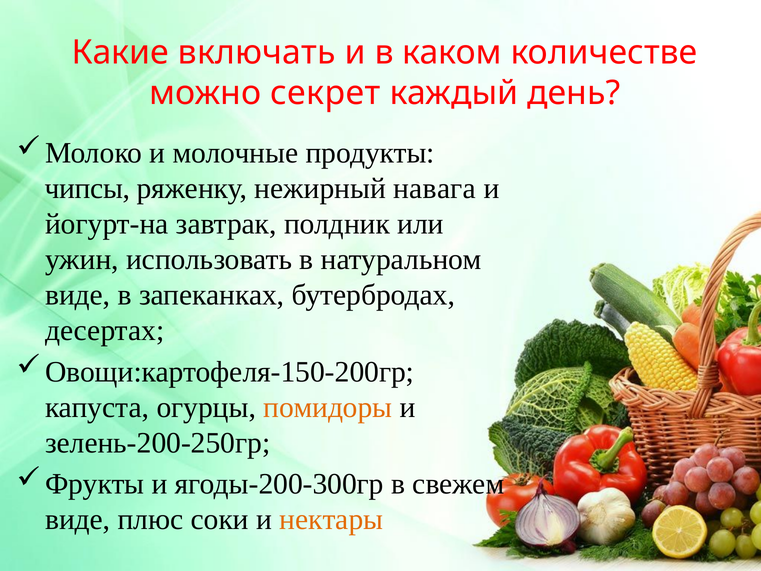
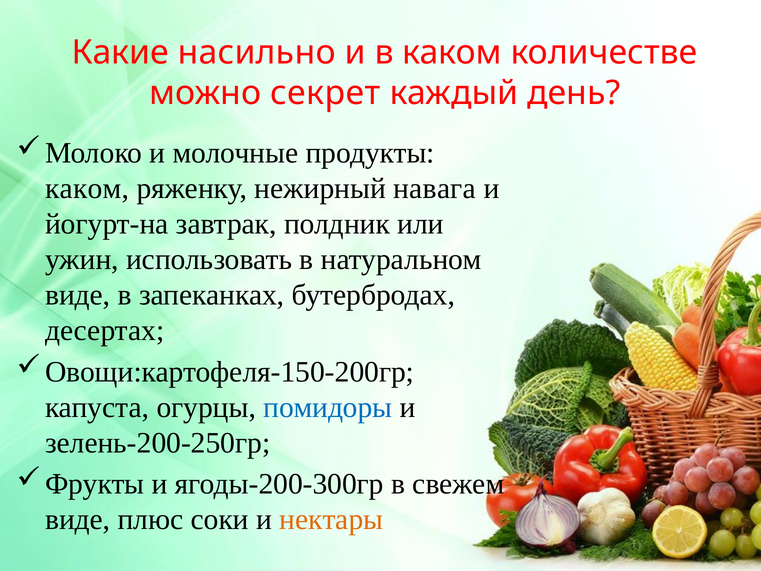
включать: включать -> насильно
чипсы at (87, 189): чипсы -> каком
помидоры colour: orange -> blue
